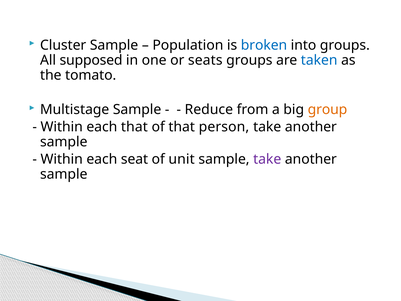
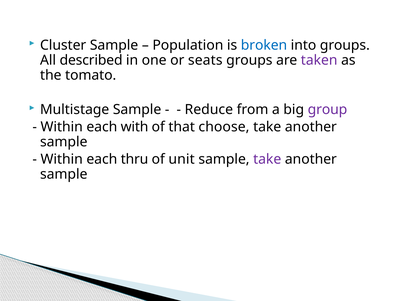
supposed: supposed -> described
taken colour: blue -> purple
group colour: orange -> purple
each that: that -> with
person: person -> choose
seat: seat -> thru
